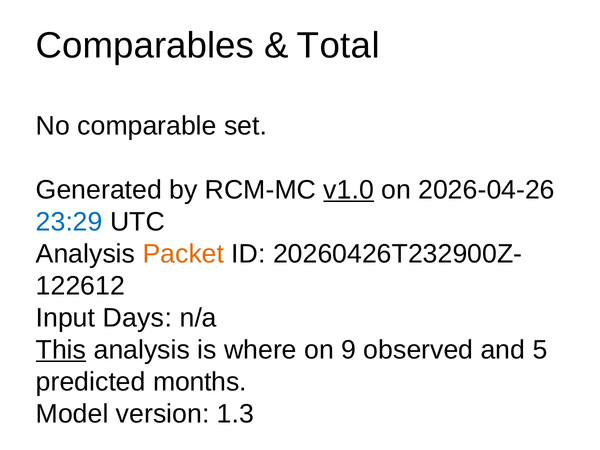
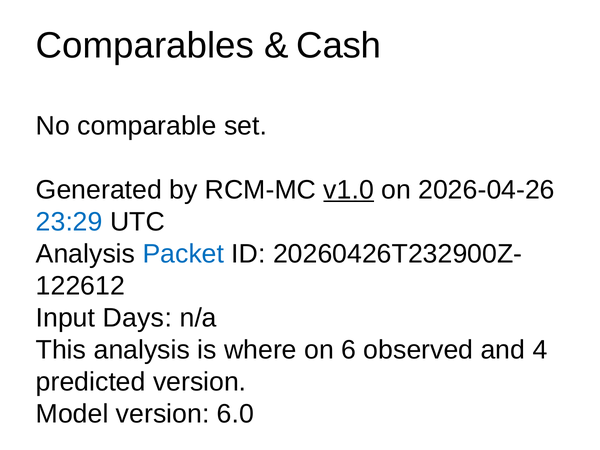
Total: Total -> Cash
Packet colour: orange -> blue
This underline: present -> none
9: 9 -> 6
5: 5 -> 4
predicted months: months -> version
1.3: 1.3 -> 6.0
